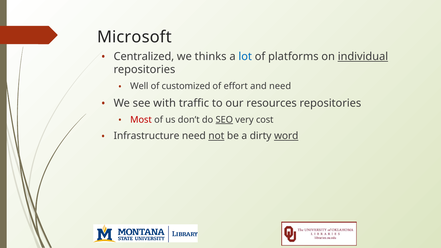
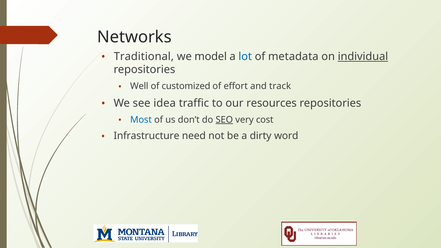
Microsoft: Microsoft -> Networks
Centralized: Centralized -> Traditional
thinks: thinks -> model
platforms: platforms -> metadata
and need: need -> track
with: with -> idea
Most colour: red -> blue
not underline: present -> none
word underline: present -> none
